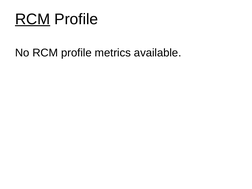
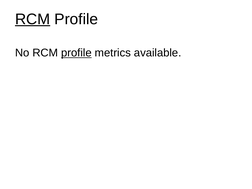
profile at (76, 53) underline: none -> present
